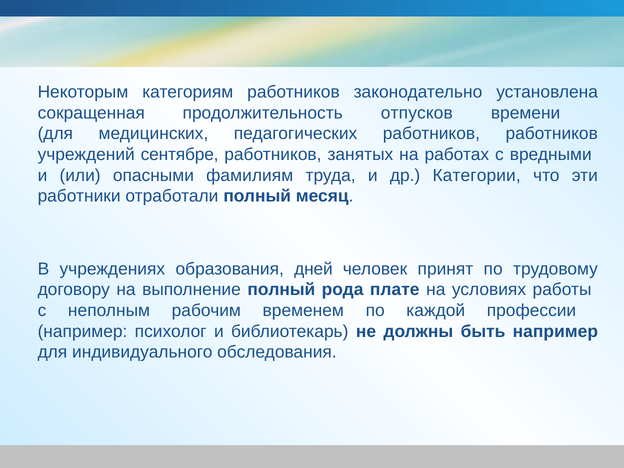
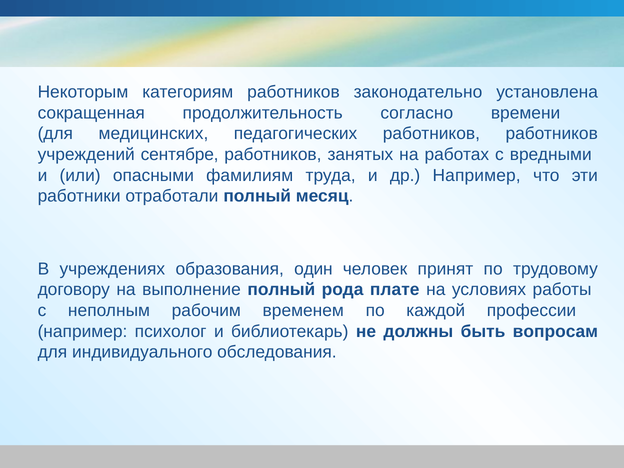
отпусков: отпусков -> согласно
др Категории: Категории -> Например
дней: дней -> один
быть например: например -> вопросам
